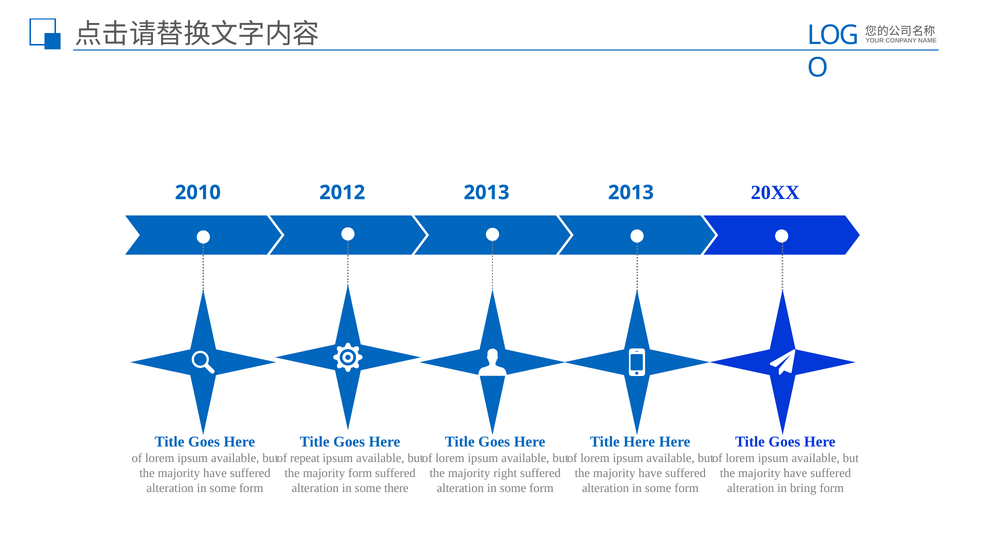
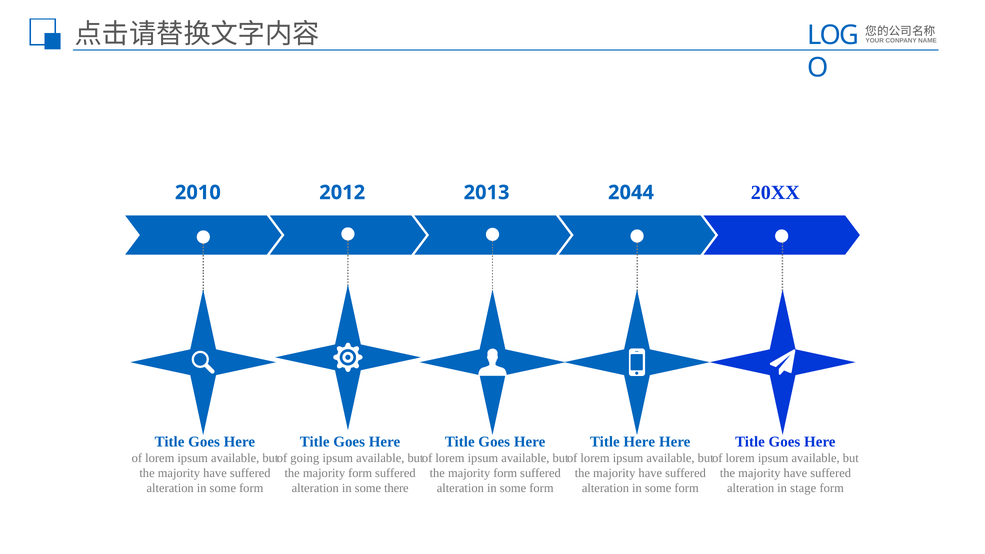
2013 2013: 2013 -> 2044
repeat: repeat -> going
right at (505, 473): right -> form
bring: bring -> stage
